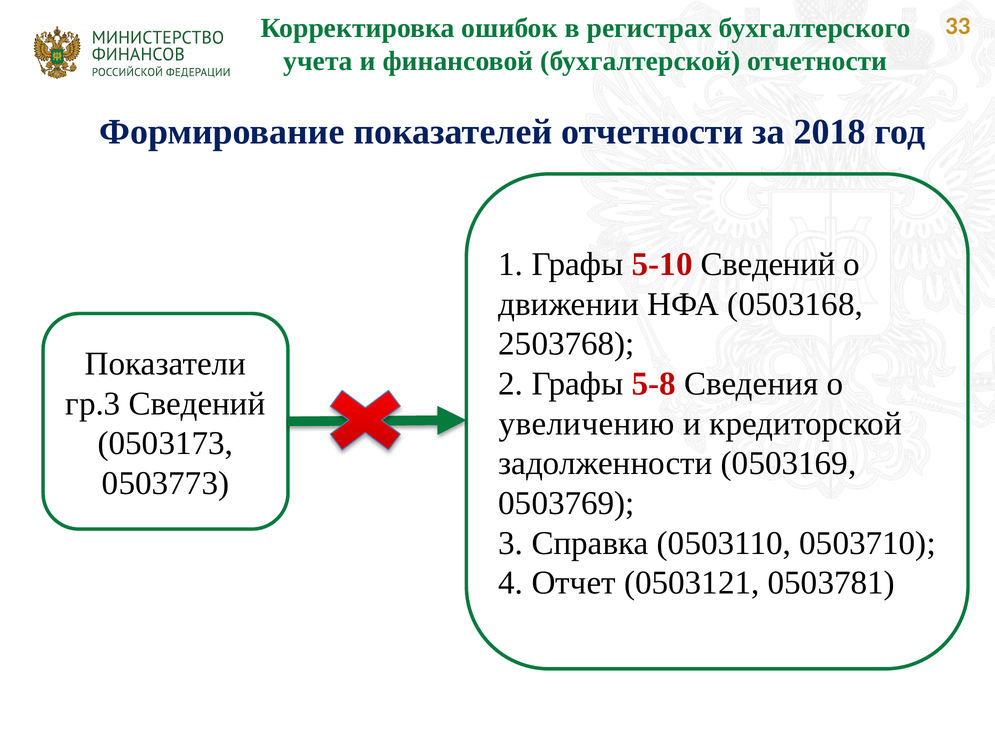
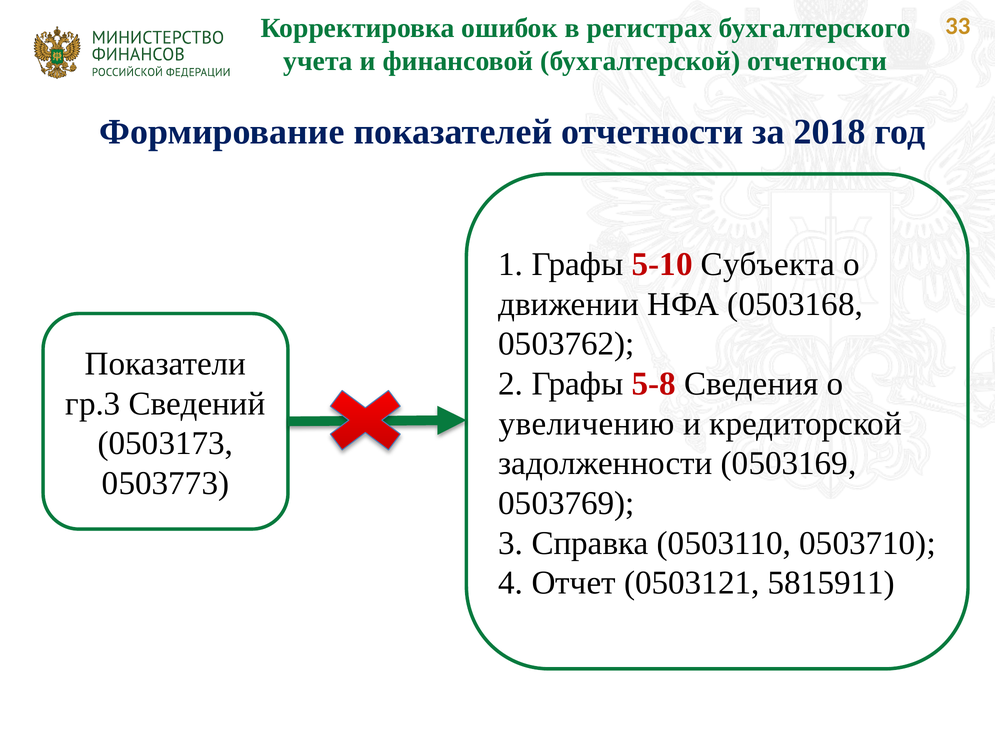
5-10 Сведений: Сведений -> Субъекта
2503768: 2503768 -> 0503762
0503781: 0503781 -> 5815911
